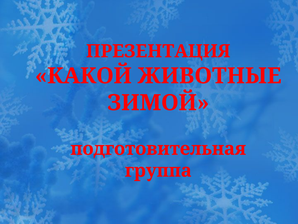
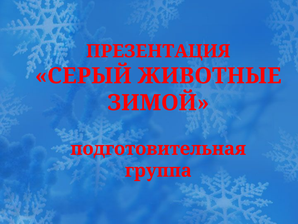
КАКОЙ: КАКОЙ -> СЕРЫЙ
